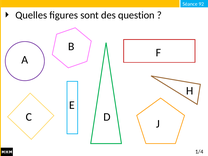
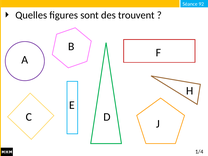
question: question -> trouvent
